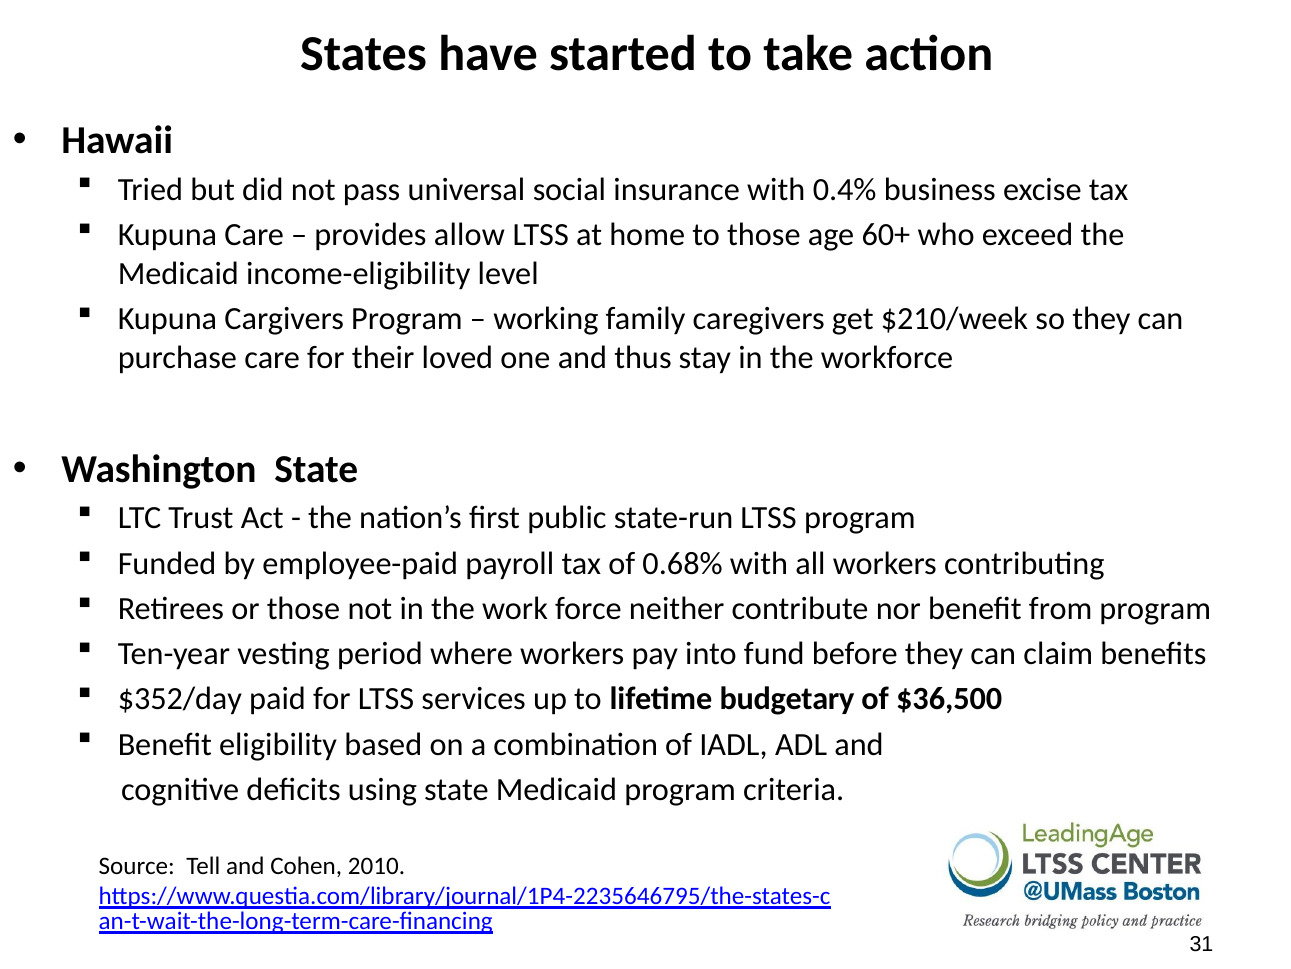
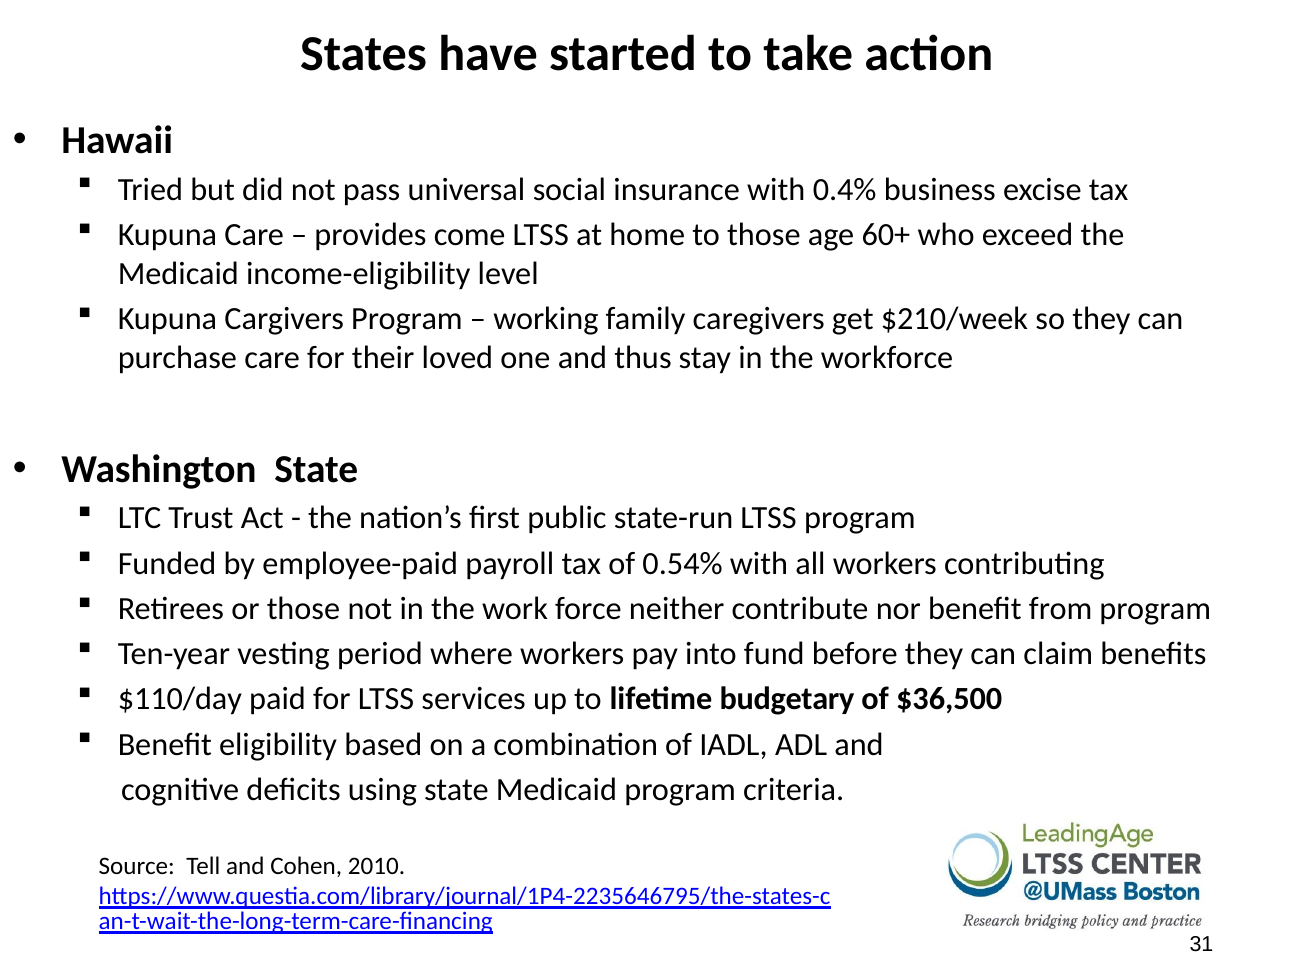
allow: allow -> come
0.68%: 0.68% -> 0.54%
$352/day: $352/day -> $110/day
